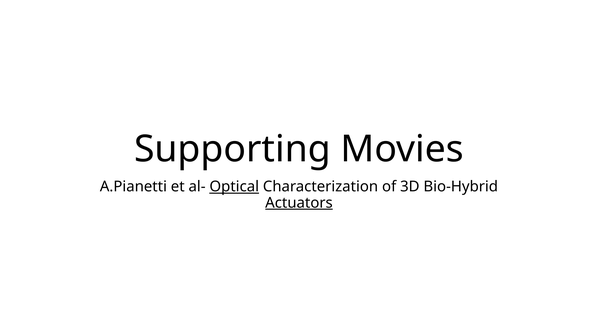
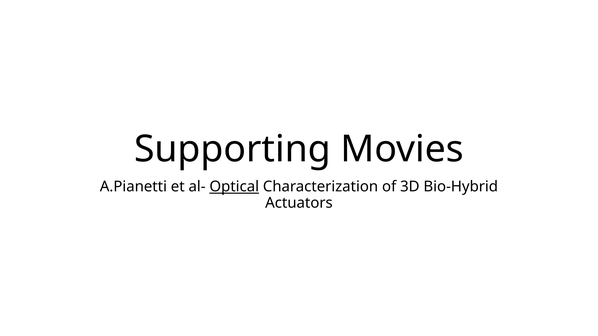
Actuators underline: present -> none
